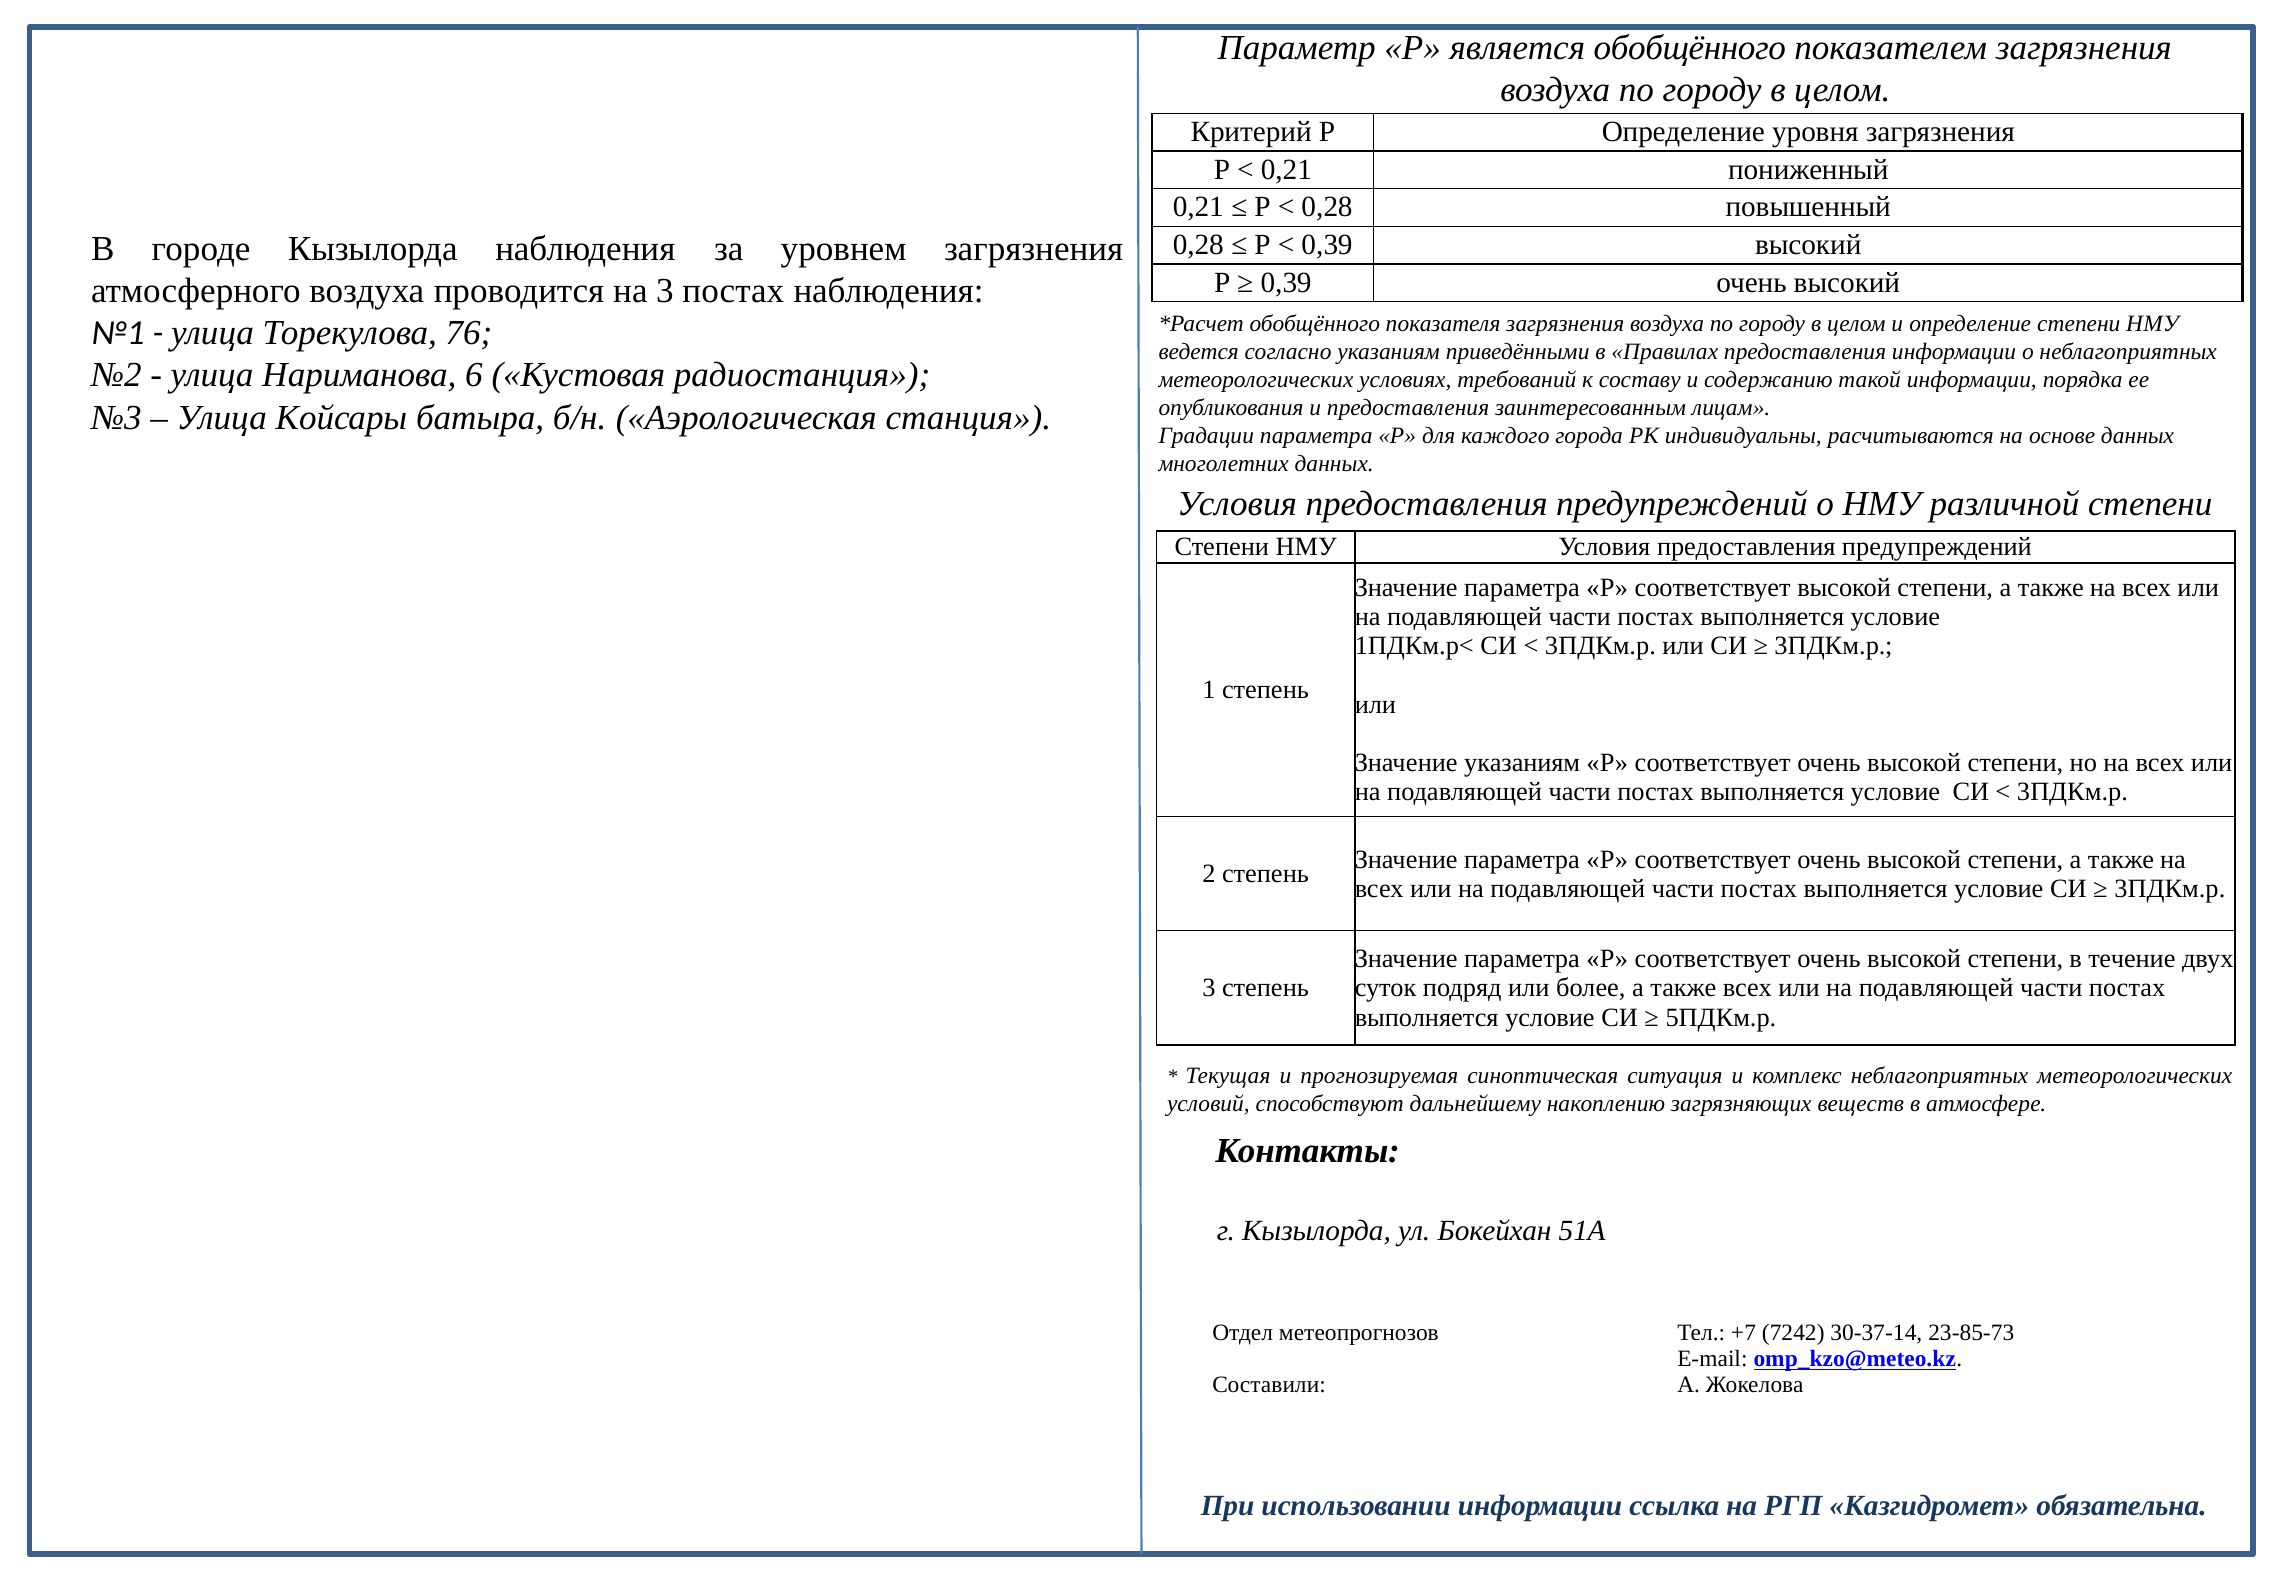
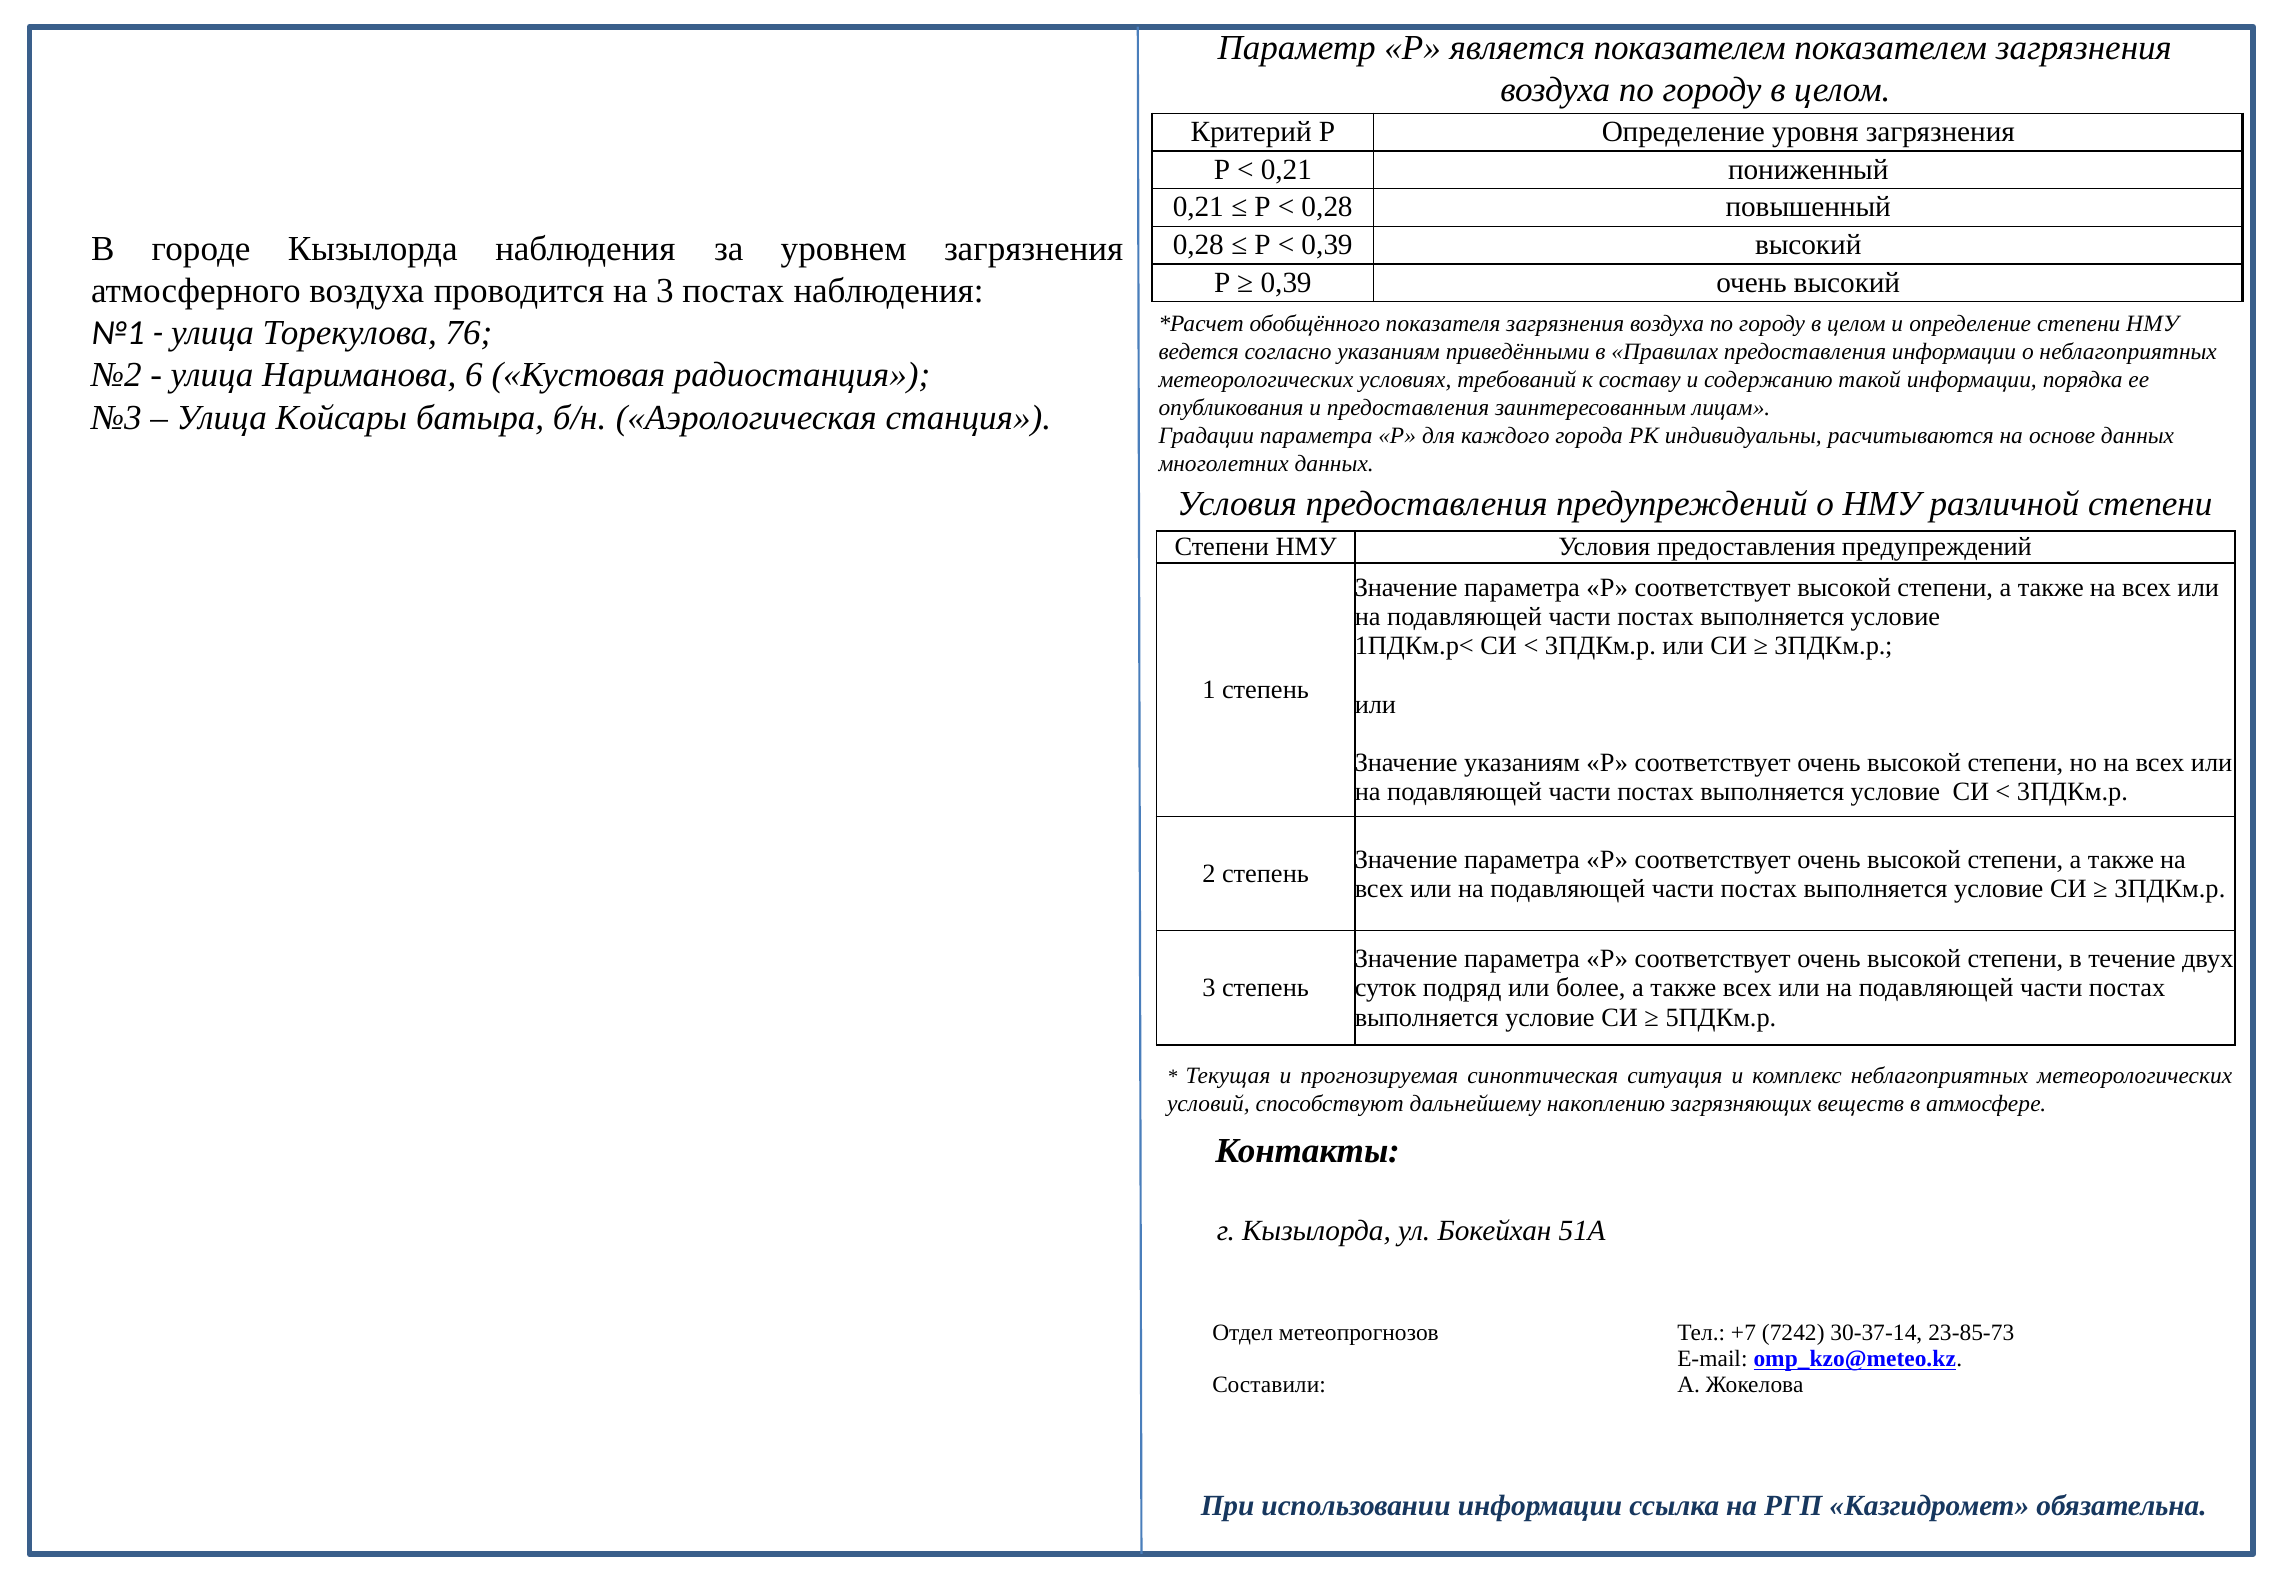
является обобщённого: обобщённого -> показателем
